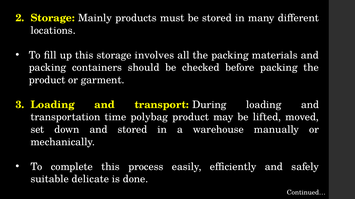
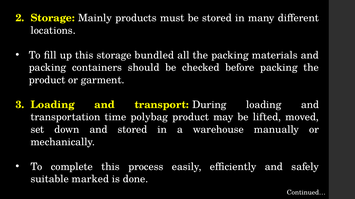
involves: involves -> bundled
delicate: delicate -> marked
